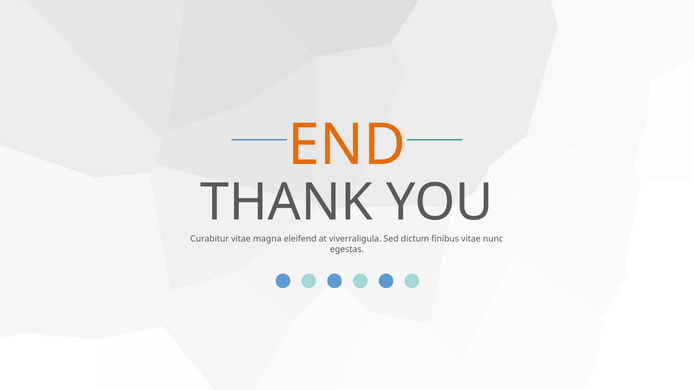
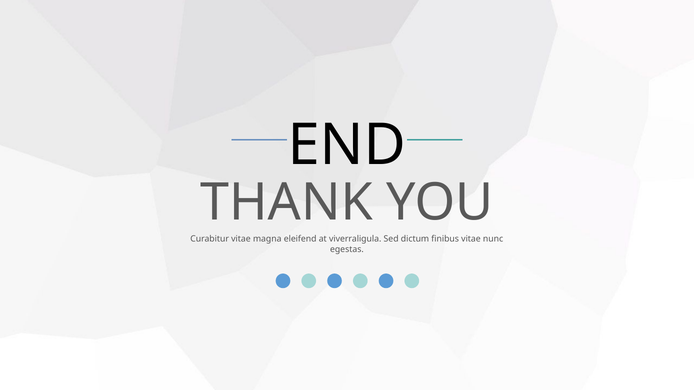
END colour: orange -> black
